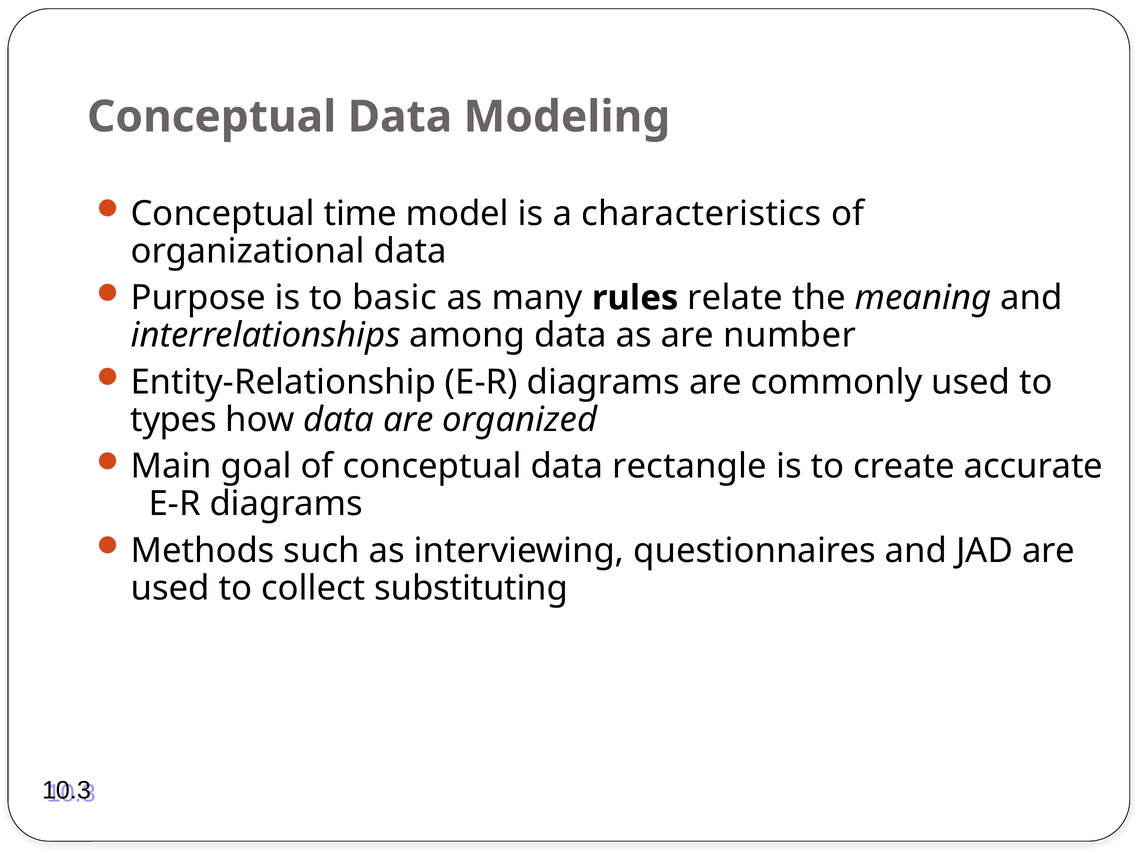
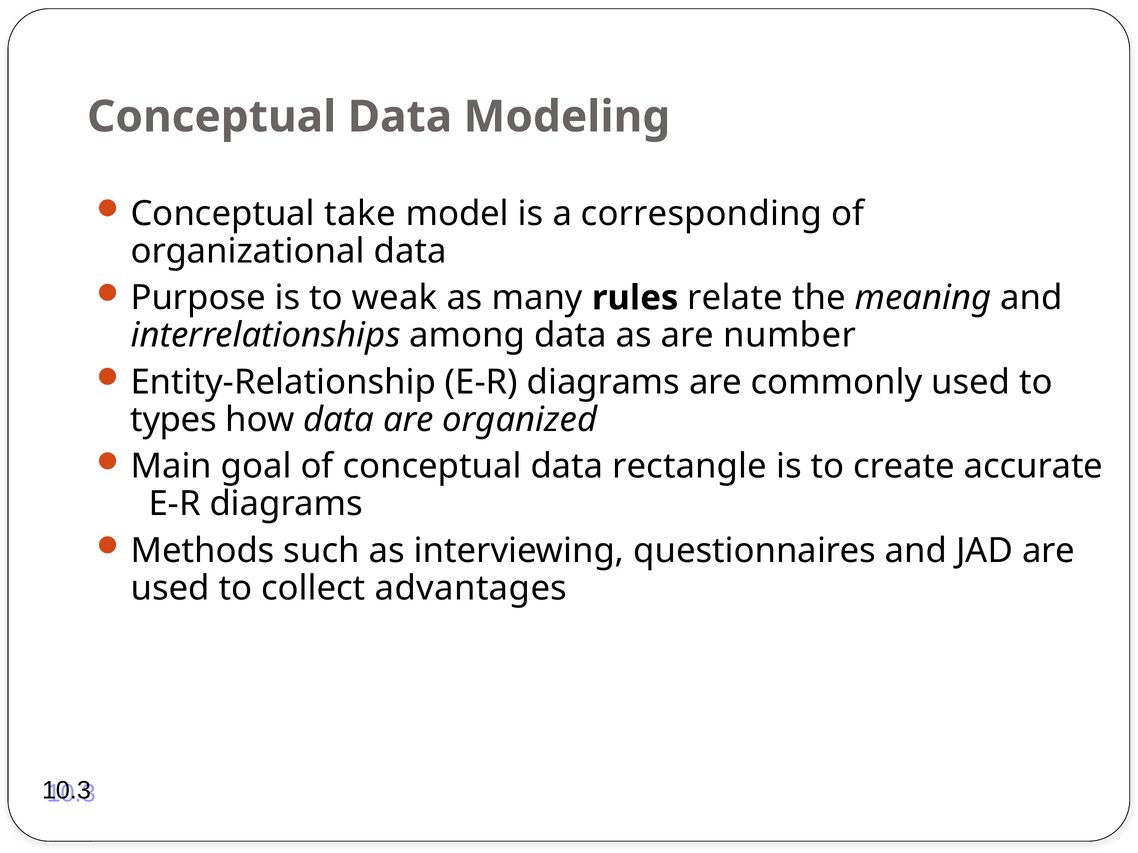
time: time -> take
characteristics: characteristics -> corresponding
basic: basic -> weak
substituting: substituting -> advantages
